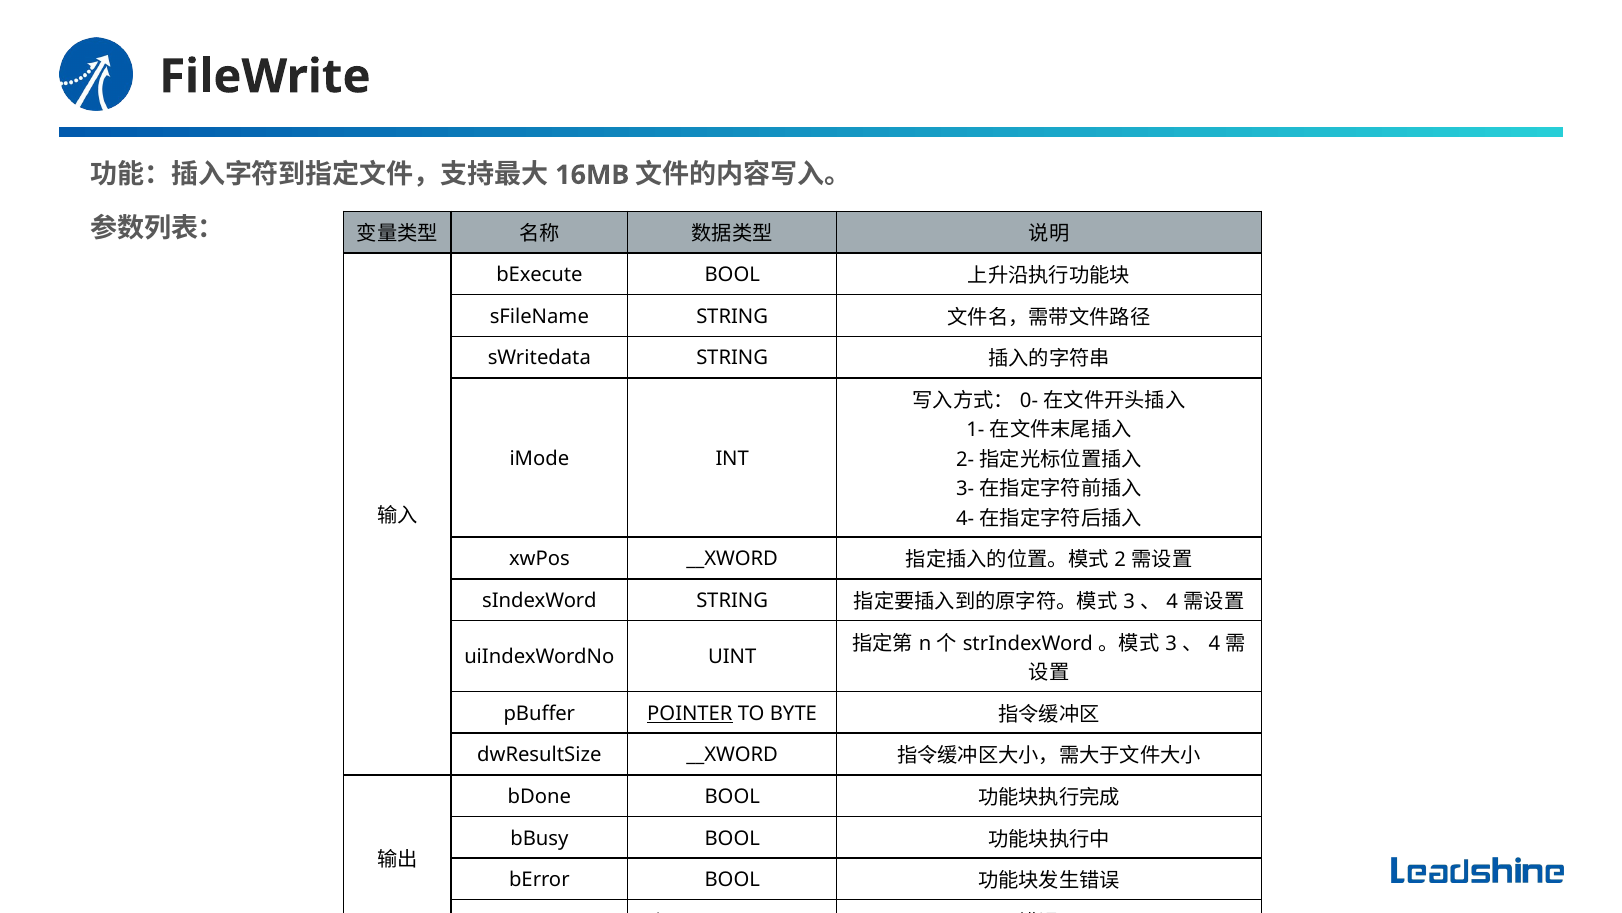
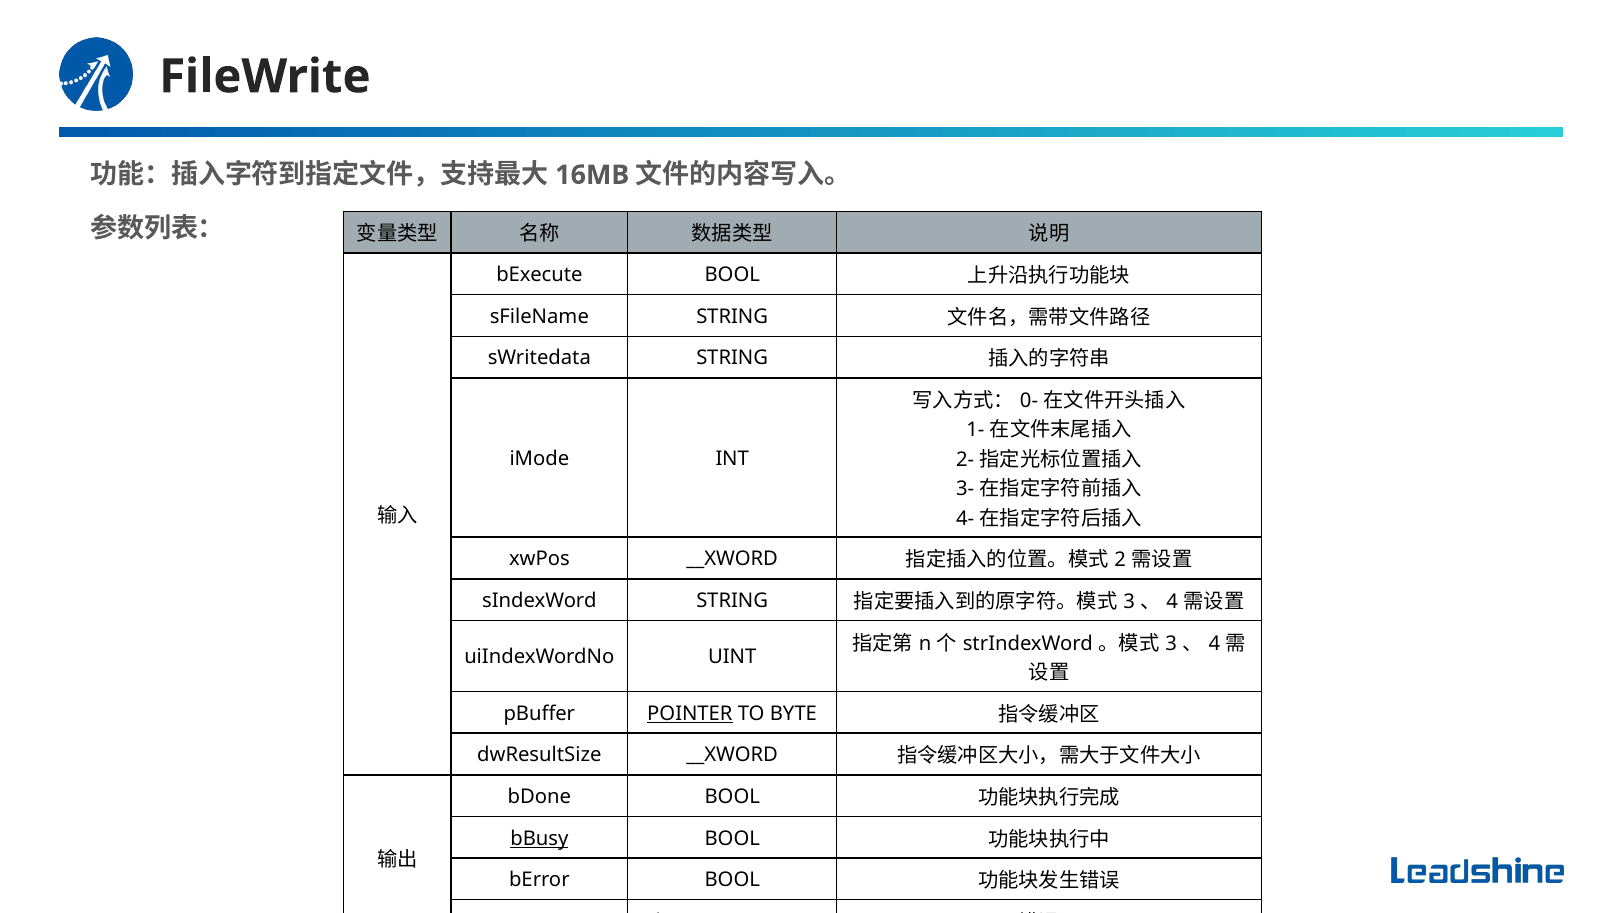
bBusy underline: none -> present
